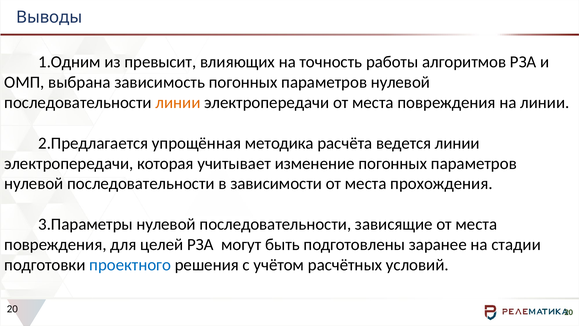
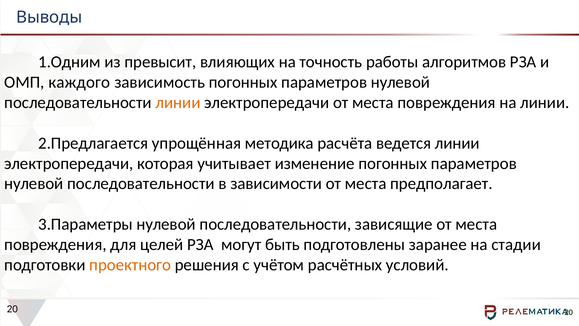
выбрана: выбрана -> каждого
прохождения: прохождения -> предполагает
проектного colour: blue -> orange
